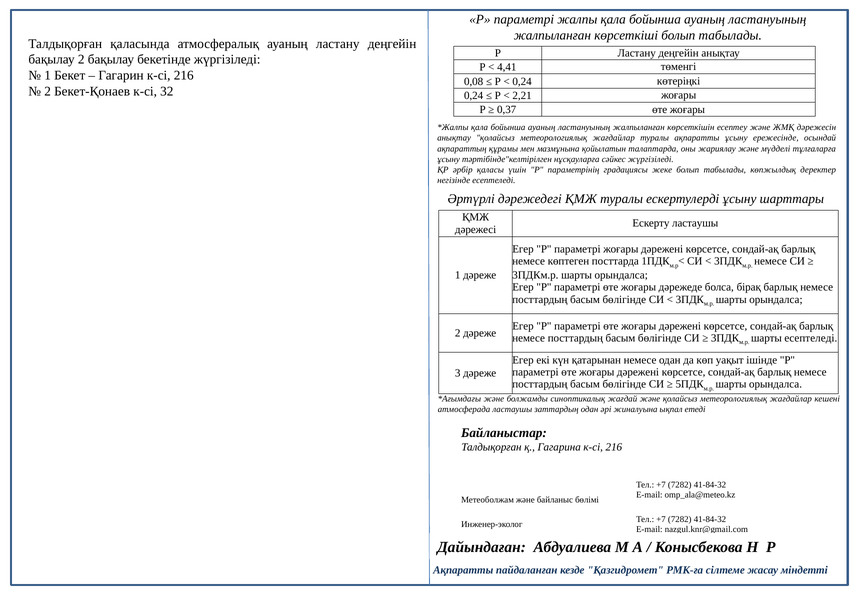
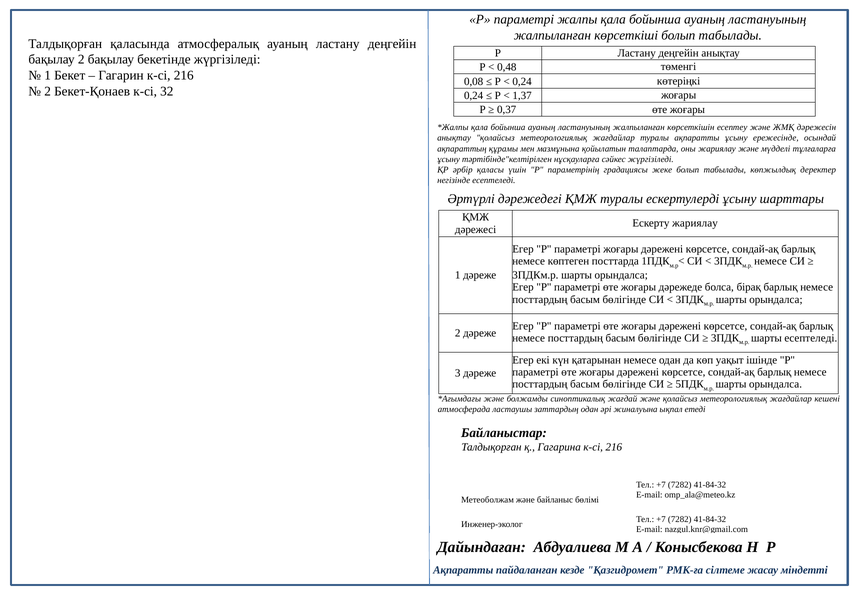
4,41: 4,41 -> 0,48
2,21: 2,21 -> 1,37
Ескерту ластаушы: ластаушы -> жариялау
